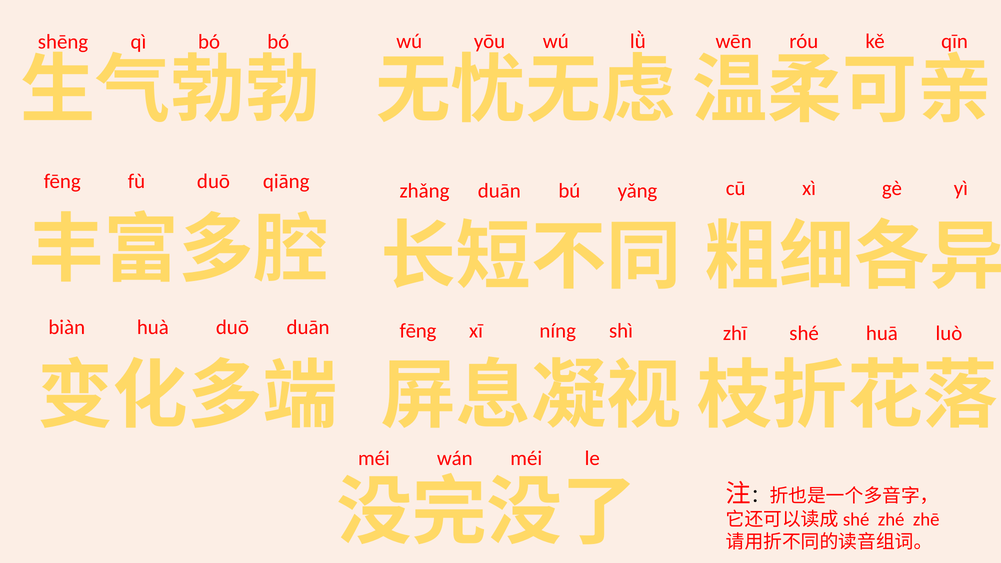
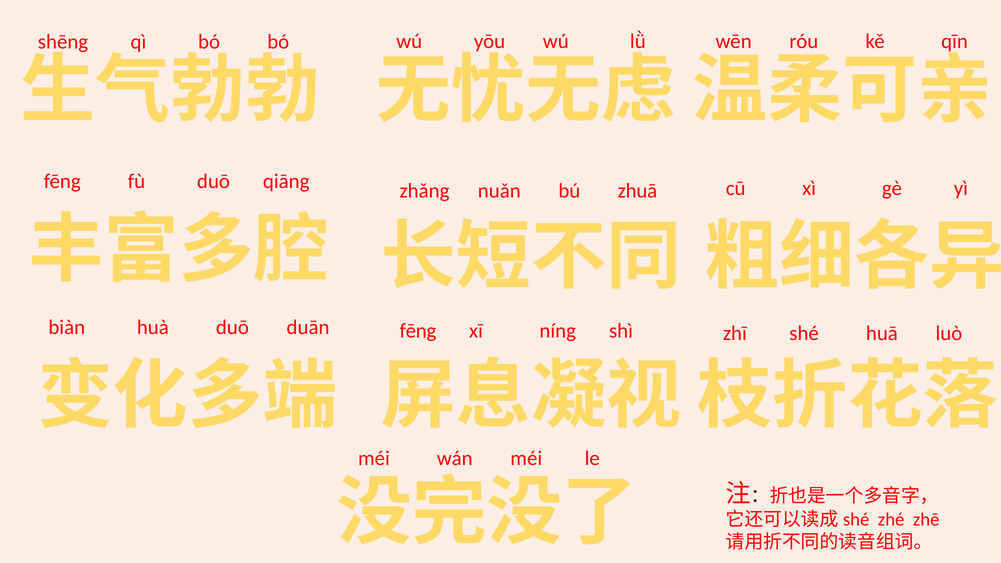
zhǎng duān: duān -> nuǎn
yǎng: yǎng -> zhuā
